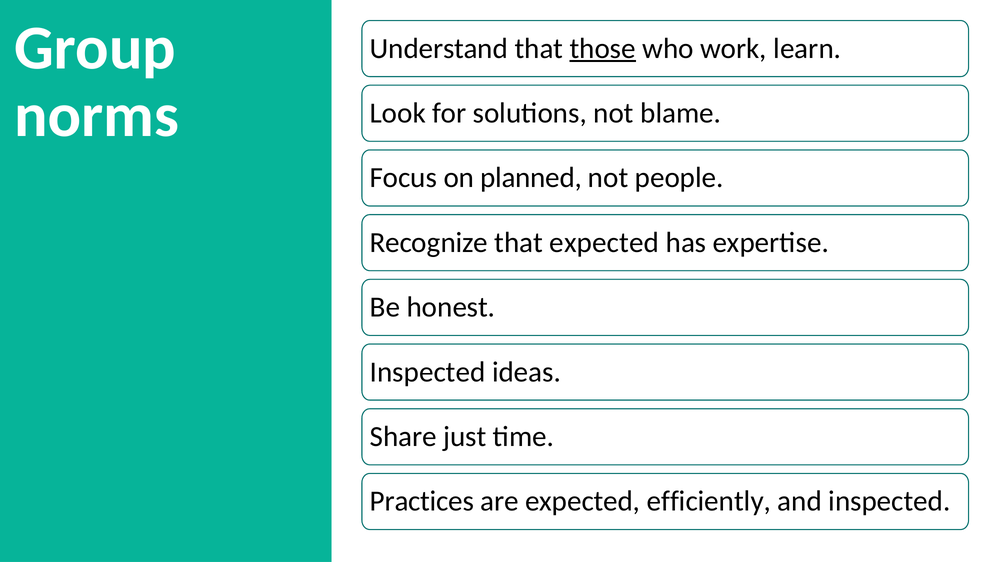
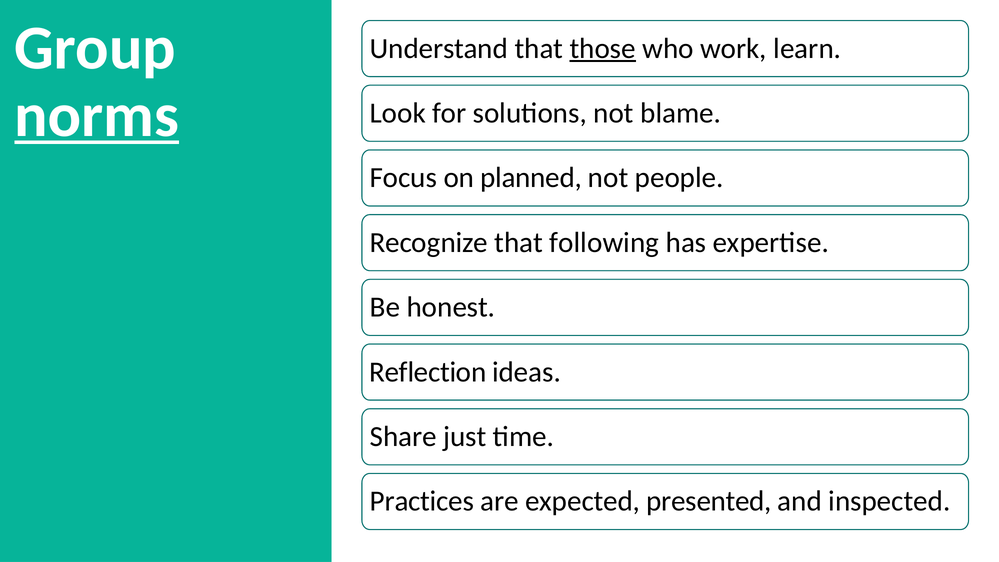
norms underline: none -> present
that expected: expected -> following
Inspected at (428, 372): Inspected -> Reflection
efficiently: efficiently -> presented
